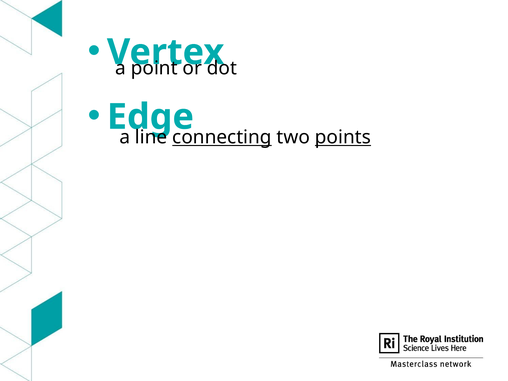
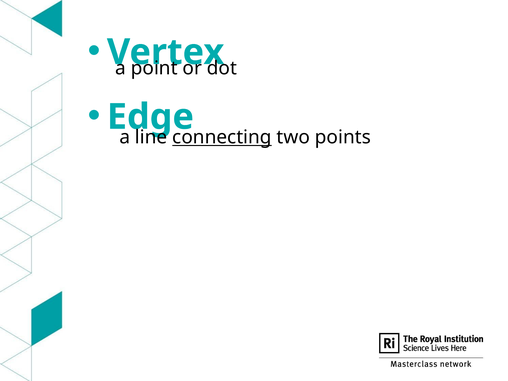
points underline: present -> none
